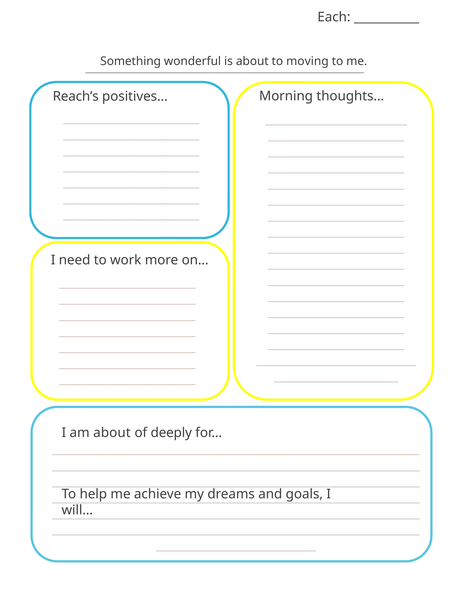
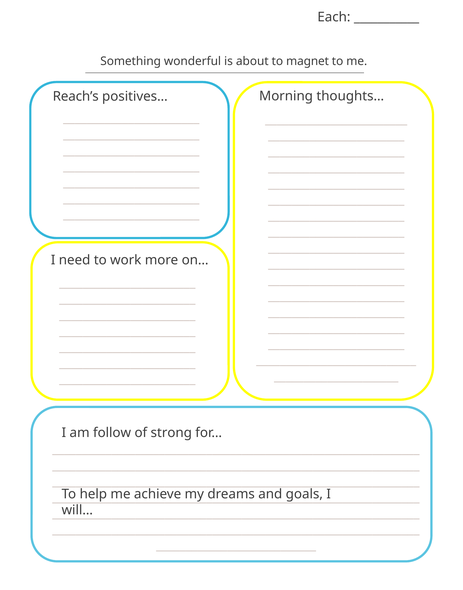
moving: moving -> magnet
am about: about -> follow
deeply: deeply -> strong
